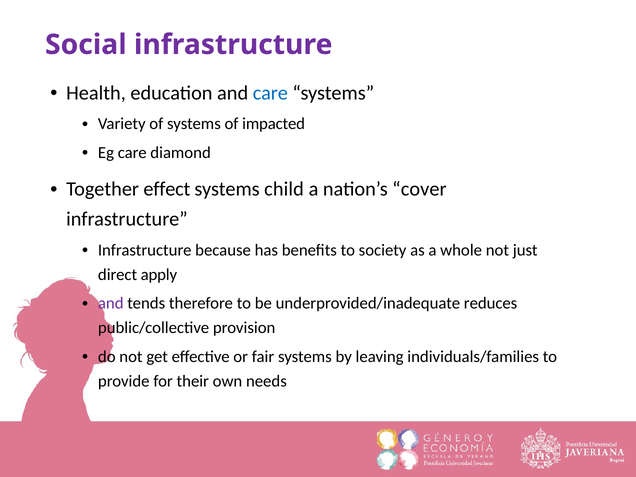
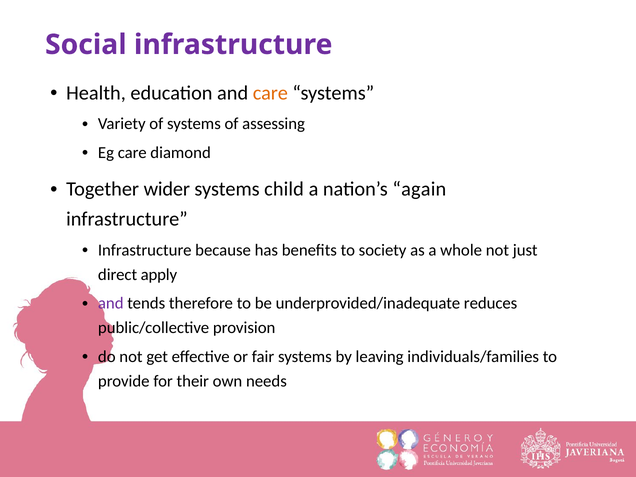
care at (270, 93) colour: blue -> orange
impacted: impacted -> assessing
effect: effect -> wider
cover: cover -> again
